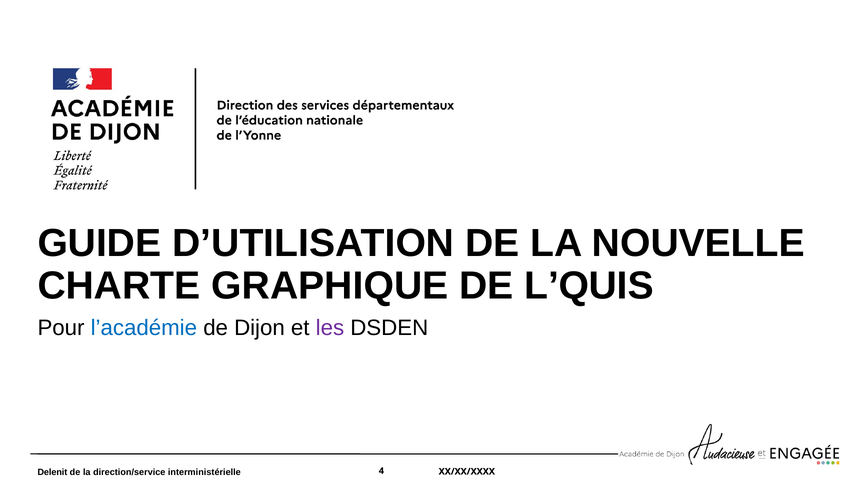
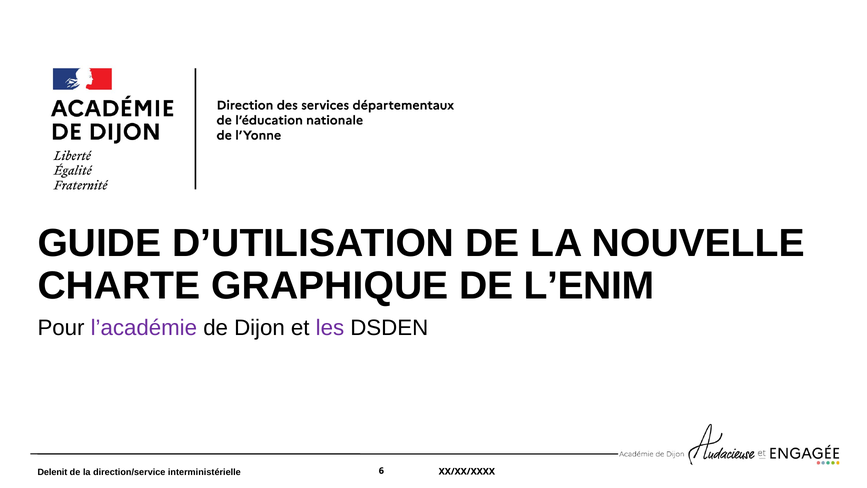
L’QUIS: L’QUIS -> L’ENIM
l’académie colour: blue -> purple
4: 4 -> 6
